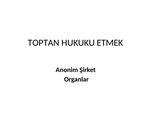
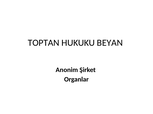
ETMEK: ETMEK -> BEYAN
